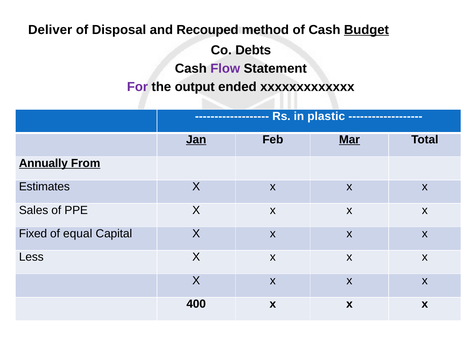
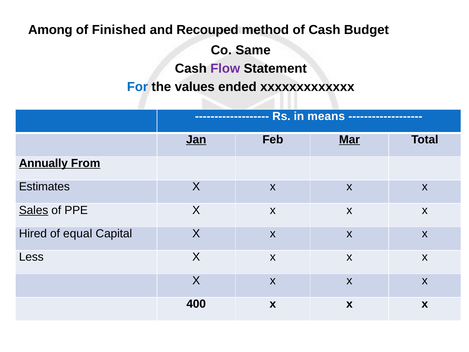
Deliver: Deliver -> Among
Disposal: Disposal -> Finished
Budget underline: present -> none
Debts: Debts -> Same
For colour: purple -> blue
output: output -> values
plastic: plastic -> means
Sales underline: none -> present
Fixed: Fixed -> Hired
